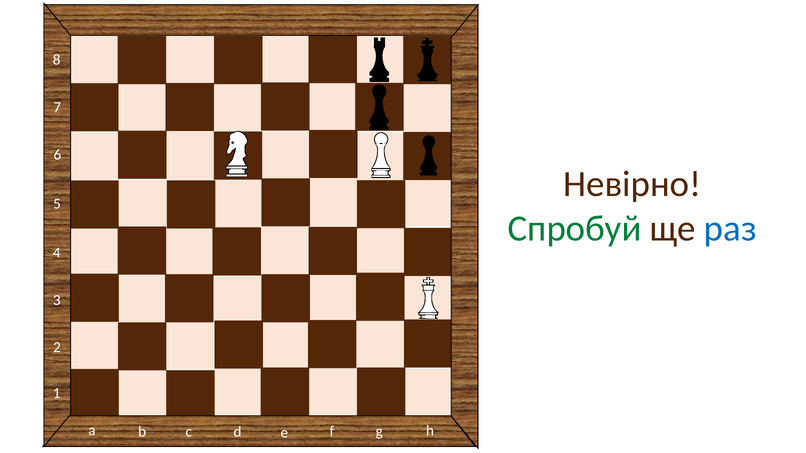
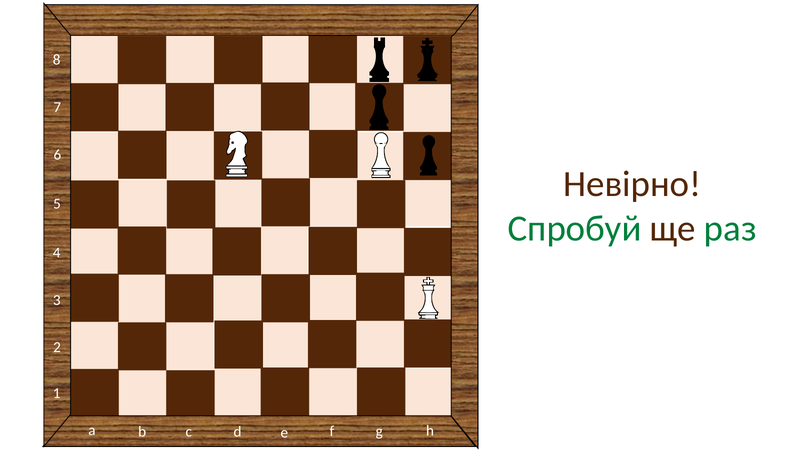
раз colour: blue -> green
